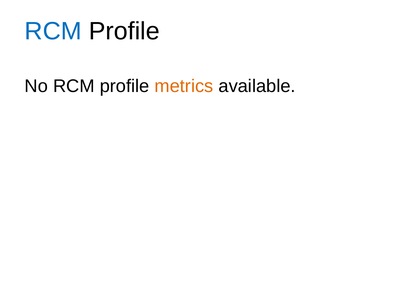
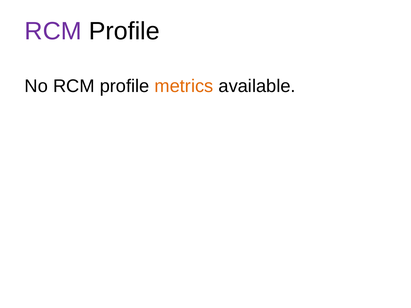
RCM at (53, 31) colour: blue -> purple
